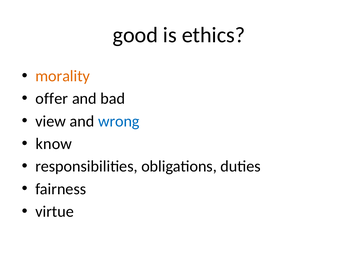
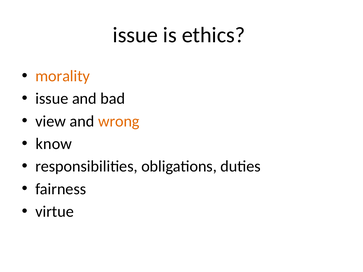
good at (135, 35): good -> issue
offer at (52, 99): offer -> issue
wrong colour: blue -> orange
